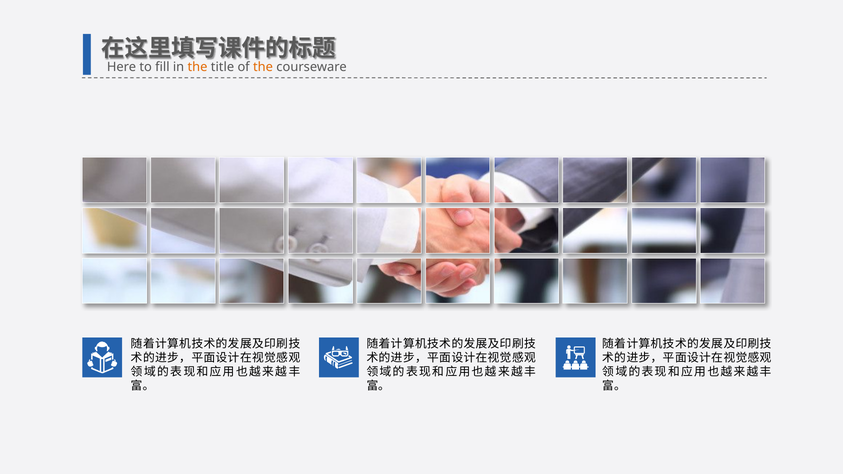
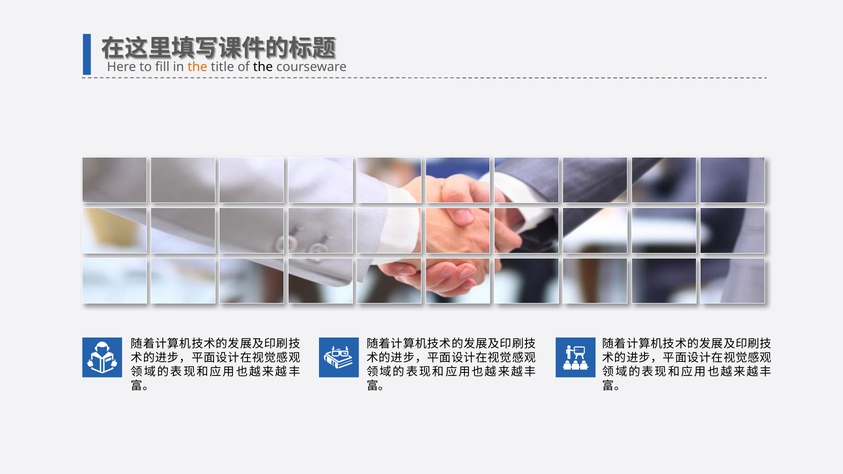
the at (263, 67) colour: orange -> black
